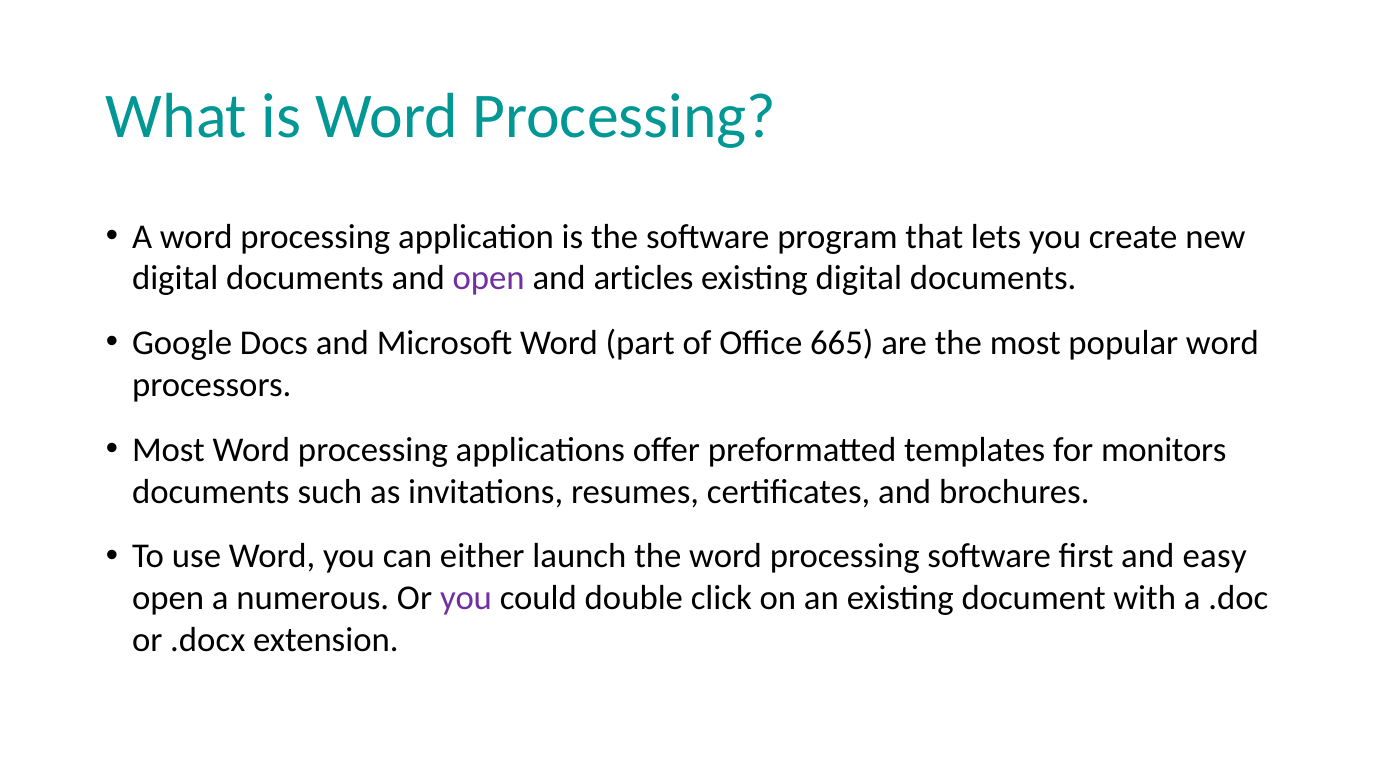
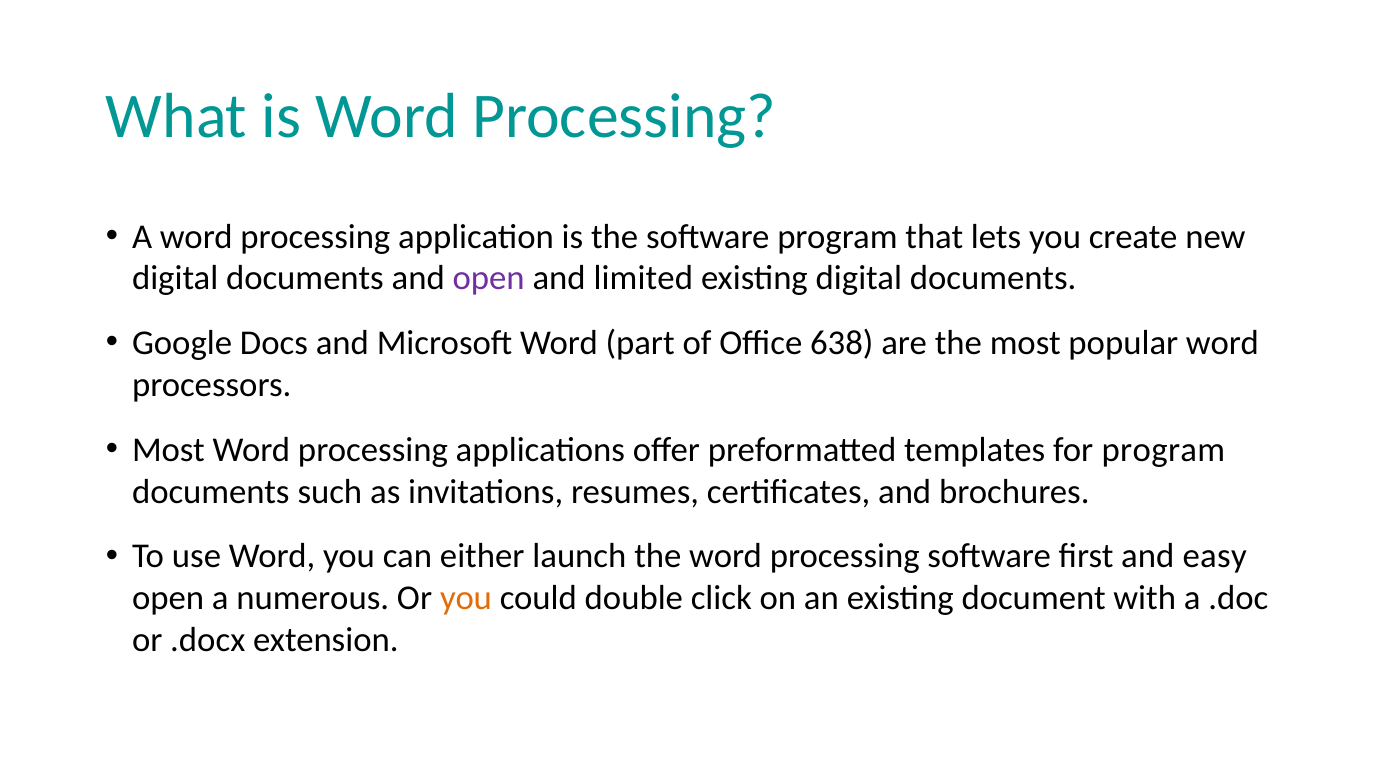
articles: articles -> limited
665: 665 -> 638
for monitors: monitors -> program
you at (466, 598) colour: purple -> orange
